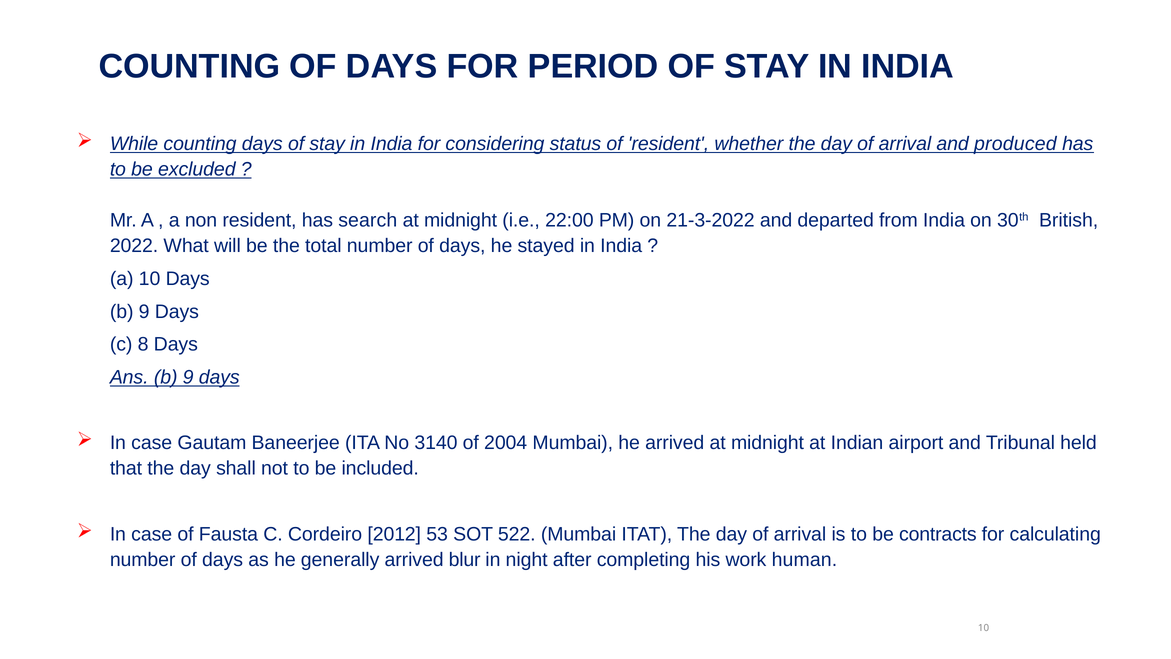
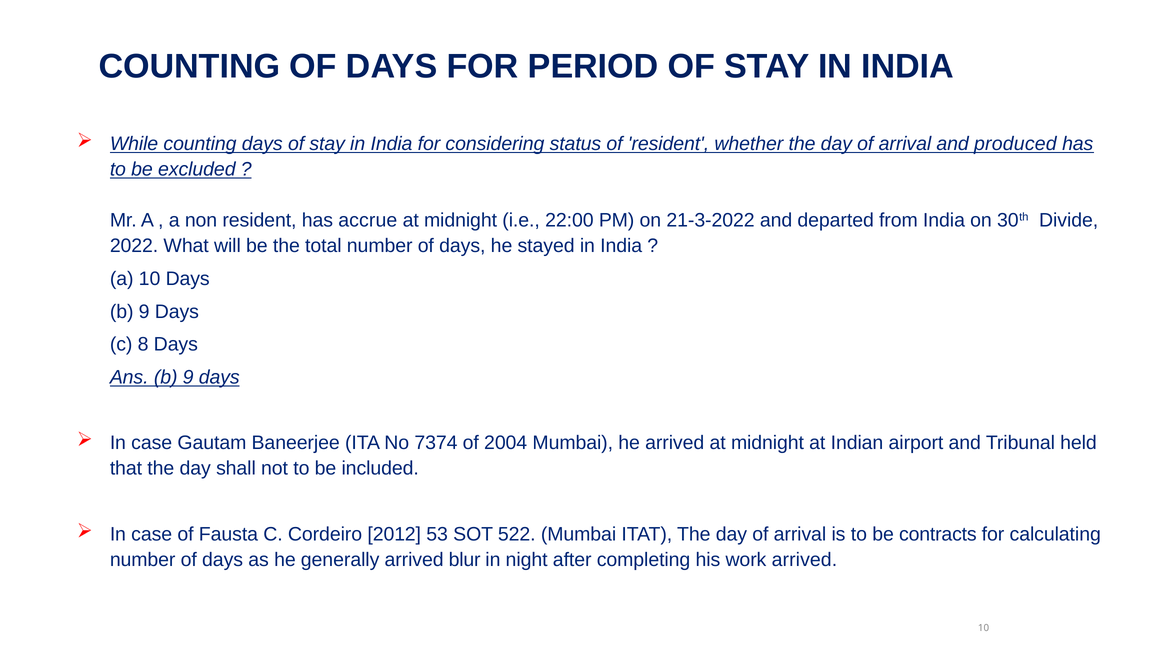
search: search -> accrue
British: British -> Divide
3140: 3140 -> 7374
work human: human -> arrived
